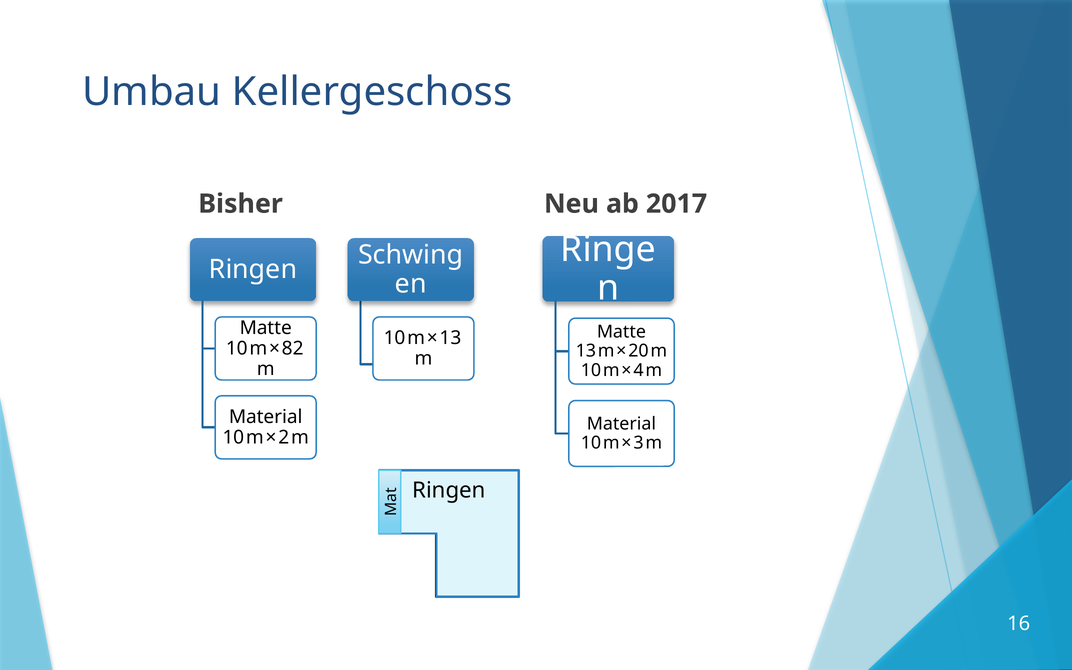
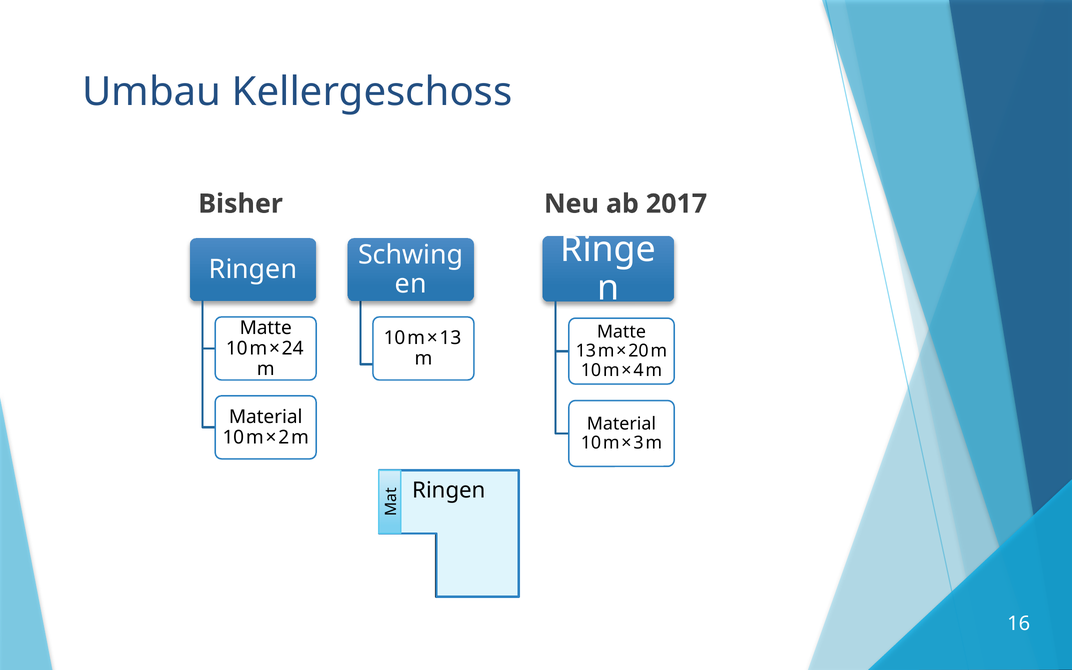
82: 82 -> 24
